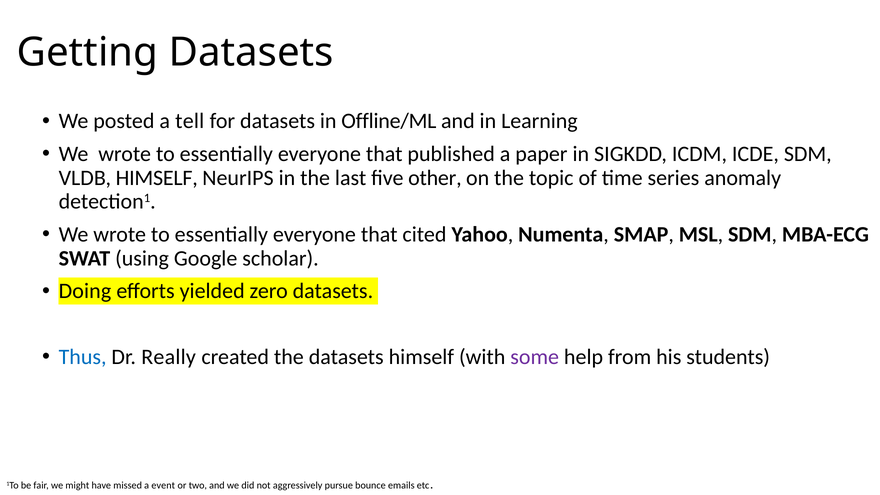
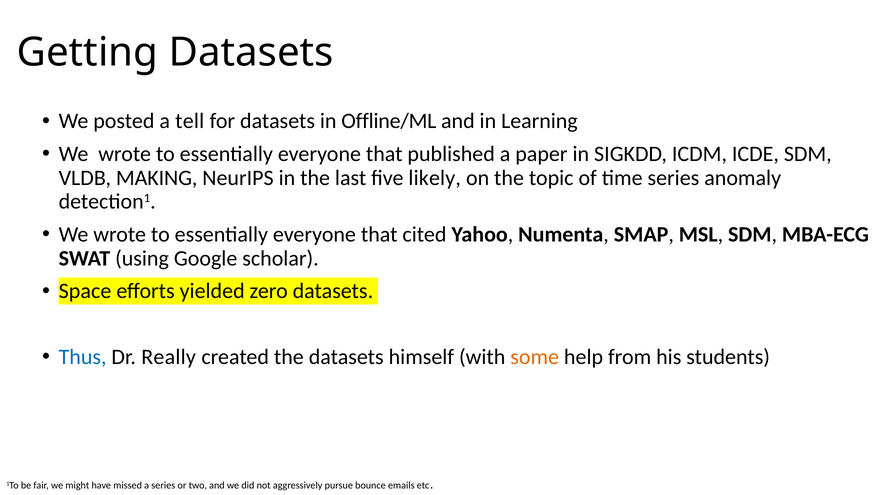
VLDB HIMSELF: HIMSELF -> MAKING
other: other -> likely
Doing: Doing -> Space
some colour: purple -> orange
a event: event -> series
